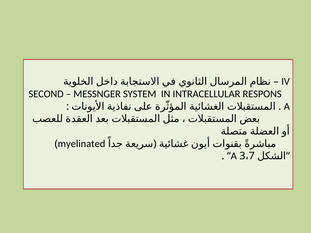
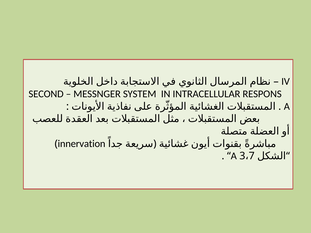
myelinated: myelinated -> innervation
